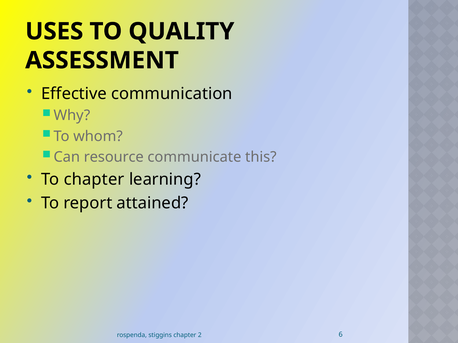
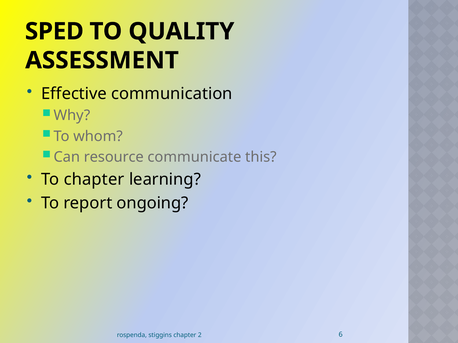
USES: USES -> SPED
attained: attained -> ongoing
